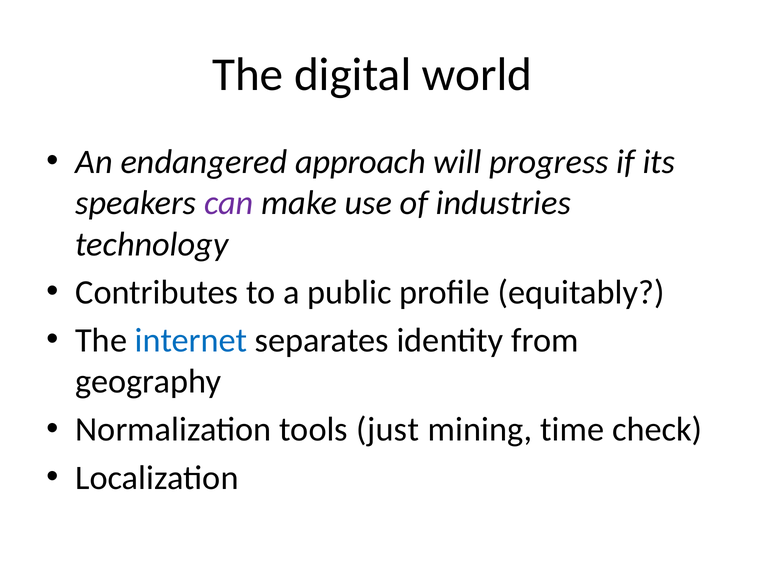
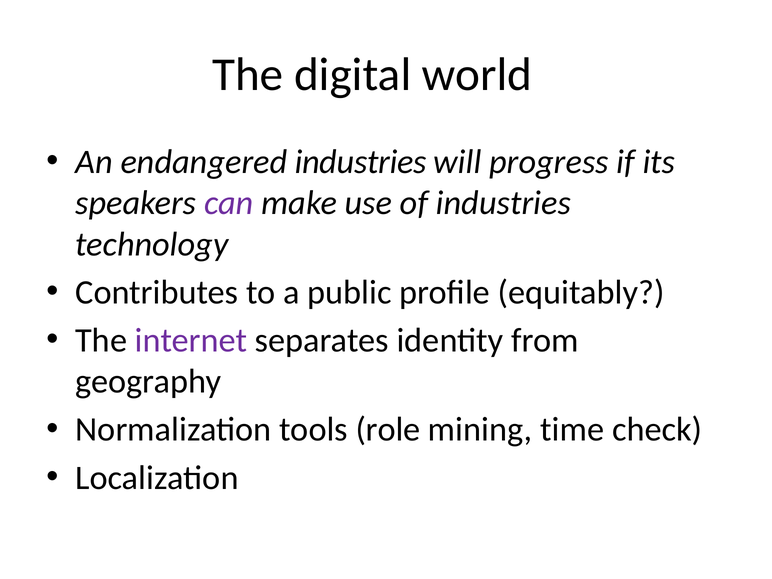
endangered approach: approach -> industries
internet colour: blue -> purple
just: just -> role
